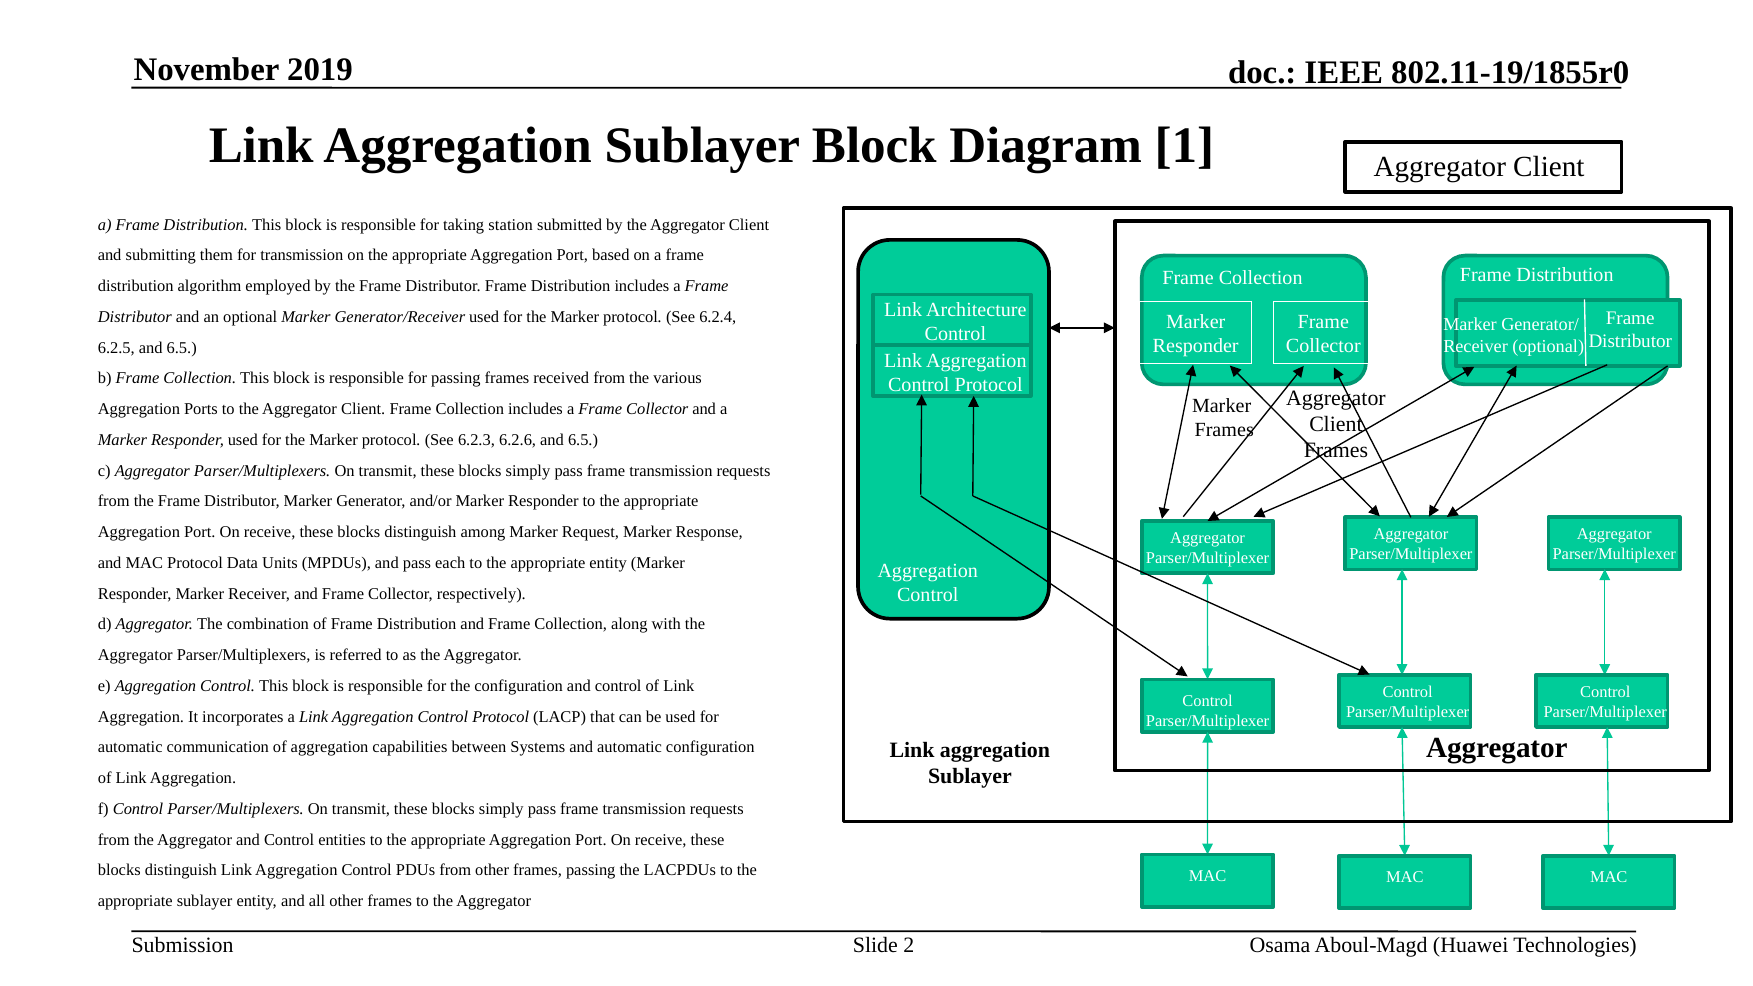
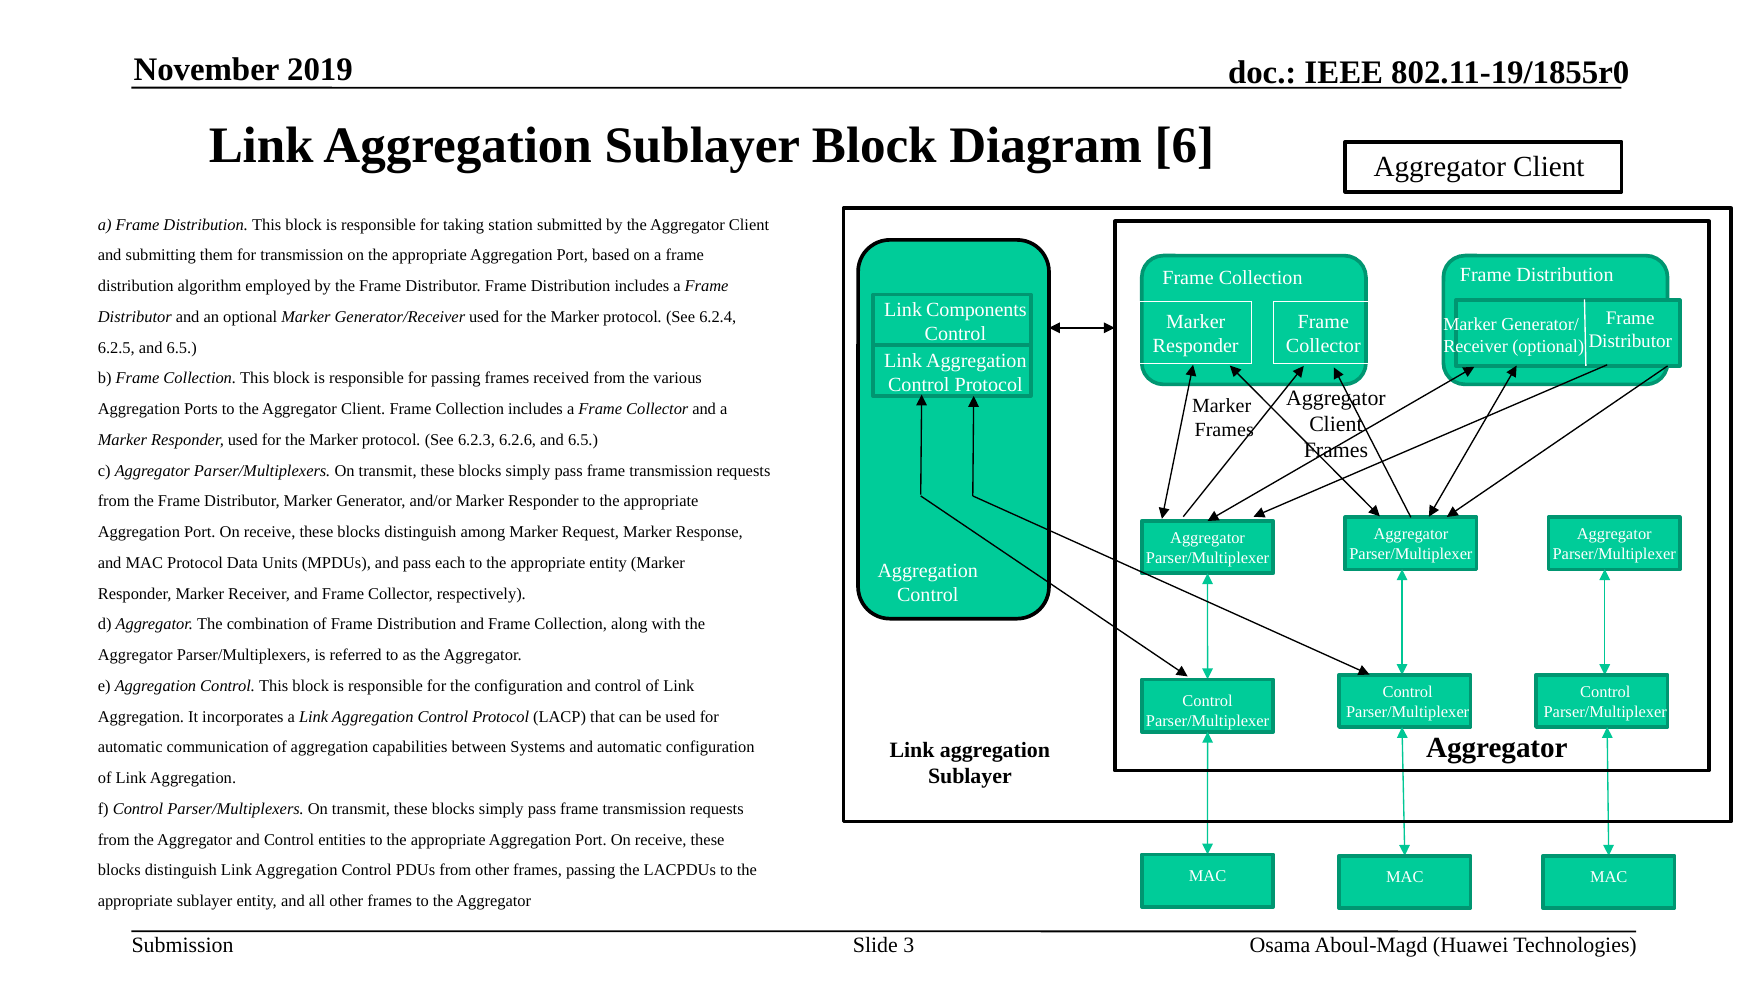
1: 1 -> 6
Architecture: Architecture -> Components
2: 2 -> 3
